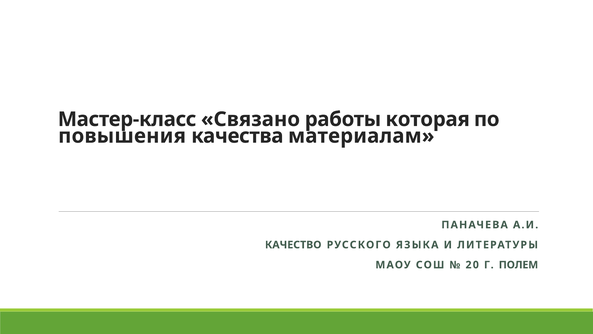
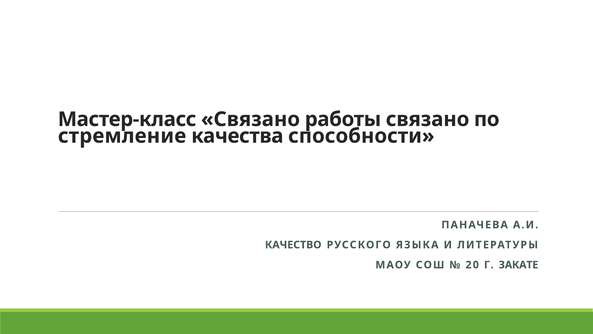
работы которая: которая -> связано
повышения: повышения -> стремление
материалам: материалам -> способности
ПОЛЕМ: ПОЛЕМ -> ЗАКАТЕ
